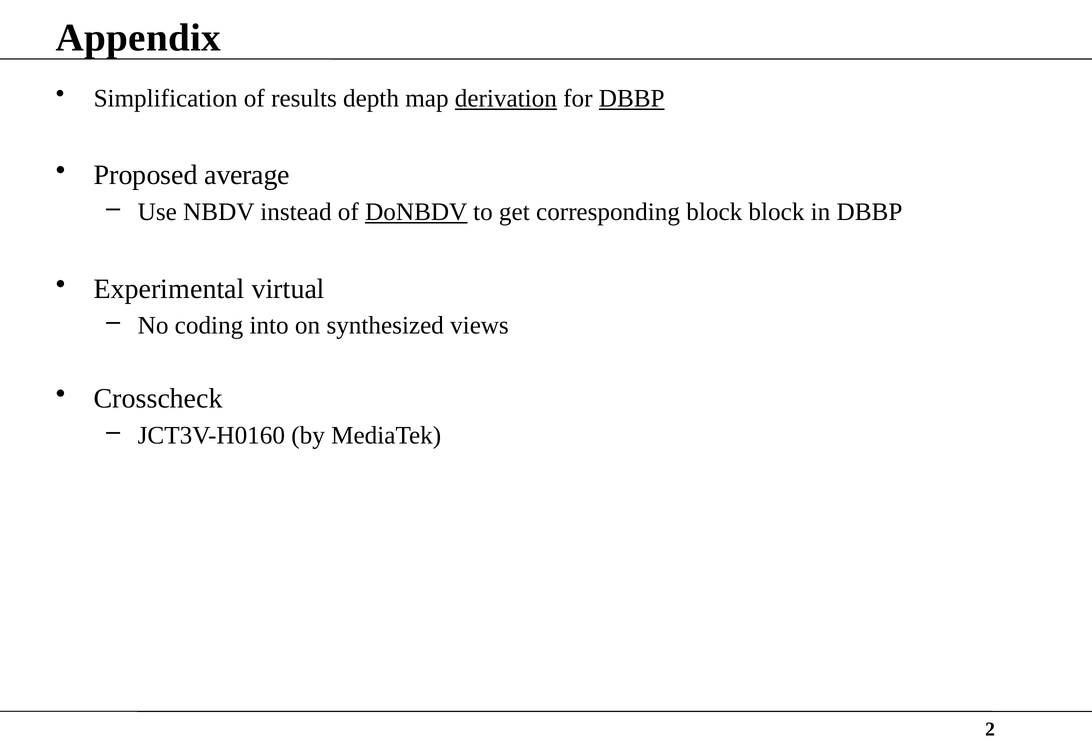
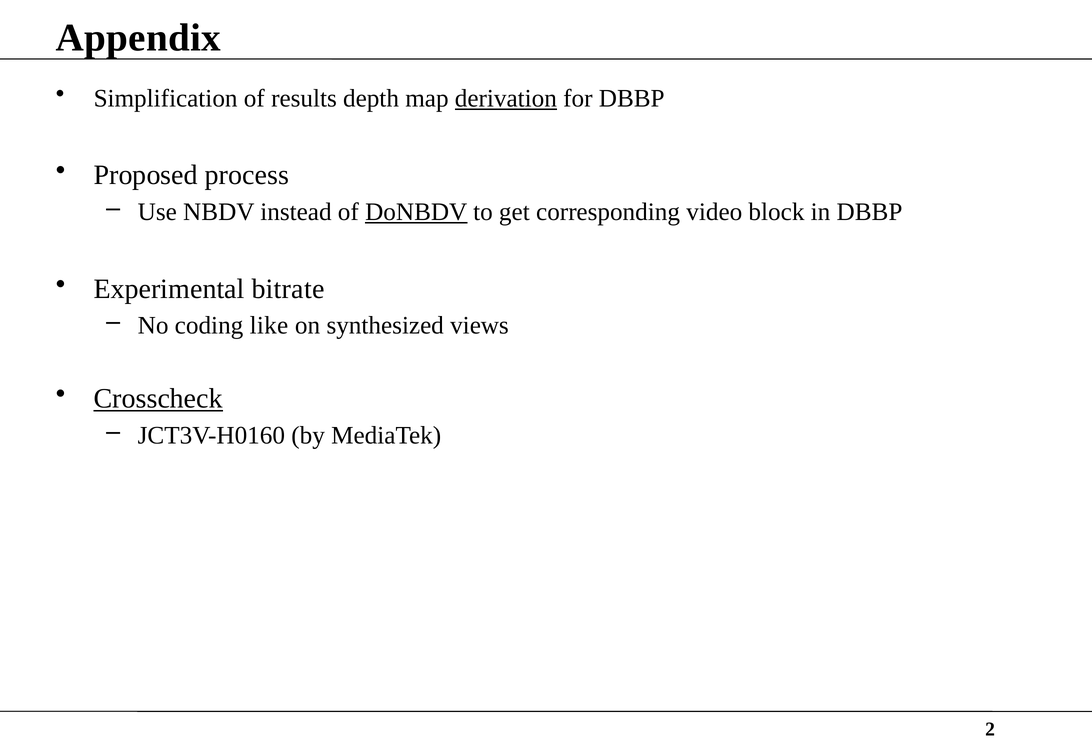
DBBP at (632, 98) underline: present -> none
average: average -> process
corresponding block: block -> video
virtual: virtual -> bitrate
into: into -> like
Crosscheck underline: none -> present
